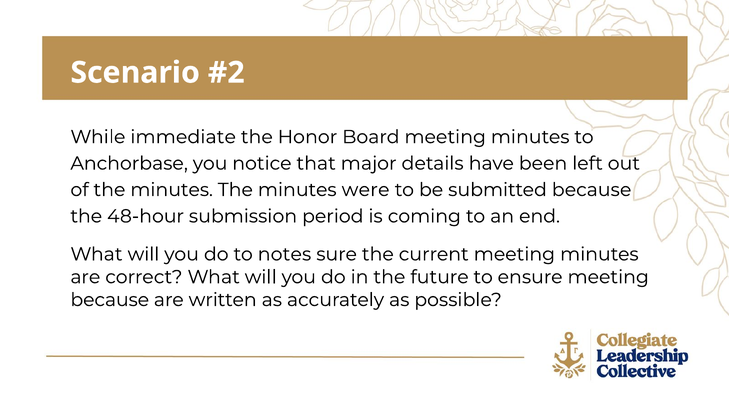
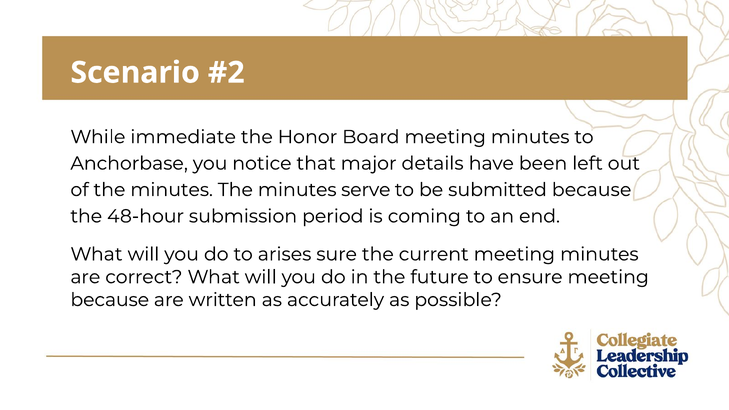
were: were -> serve
notes: notes -> arises
